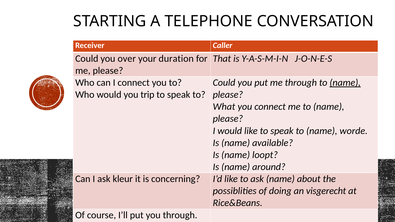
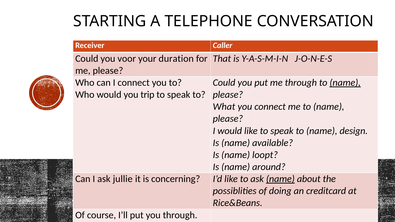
over: over -> voor
worde: worde -> design
kleur: kleur -> jullie
name at (280, 179) underline: none -> present
visgerecht: visgerecht -> creditcard
